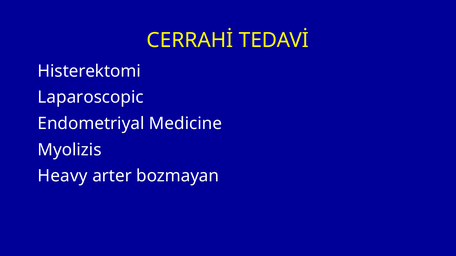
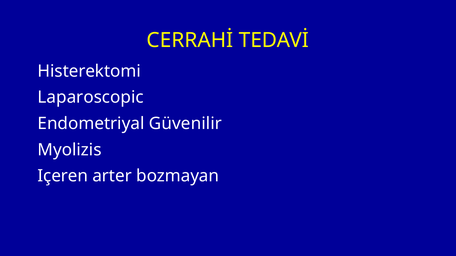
Medicine: Medicine -> Güvenilir
Heavy: Heavy -> Içeren
